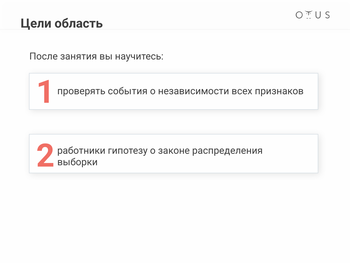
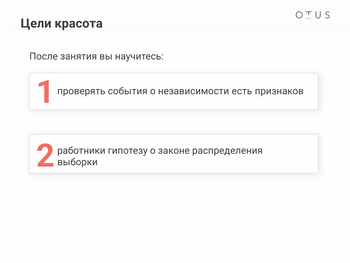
область: область -> красота
всех: всех -> есть
